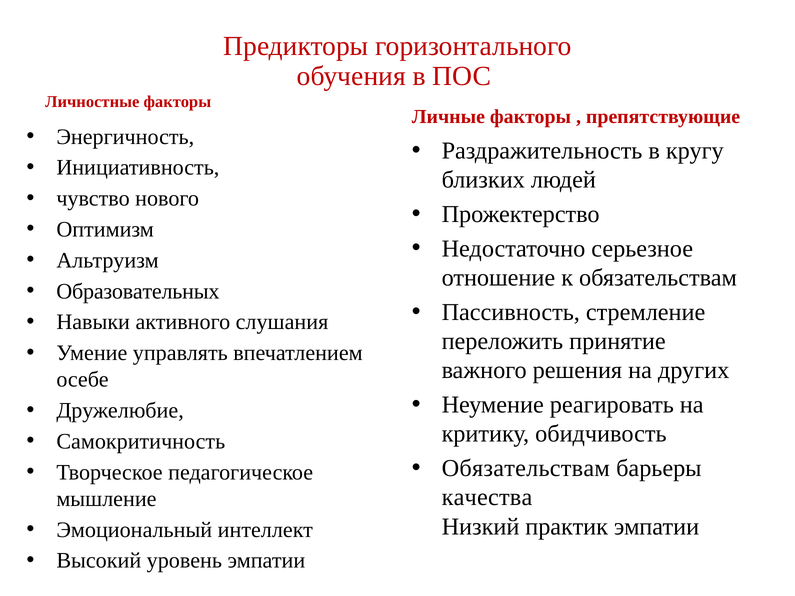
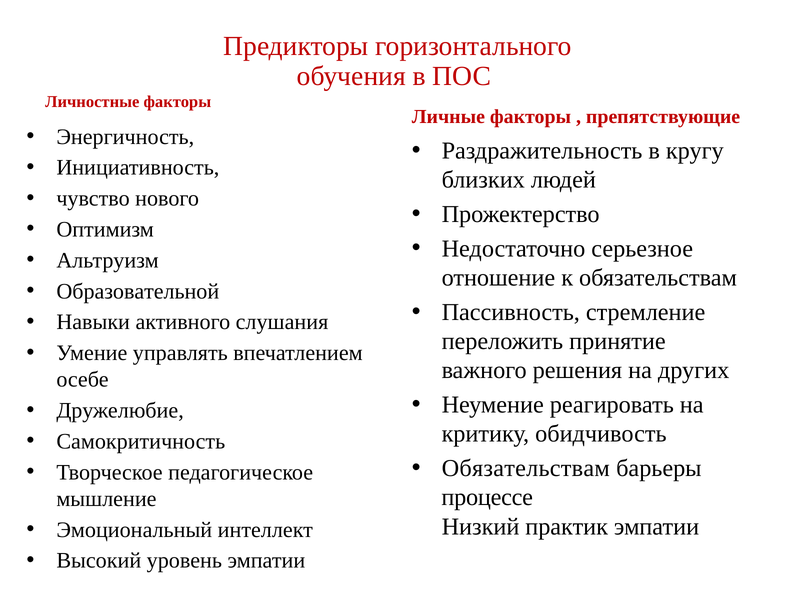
Образовательных: Образовательных -> Образовательной
качества: качества -> процессе
